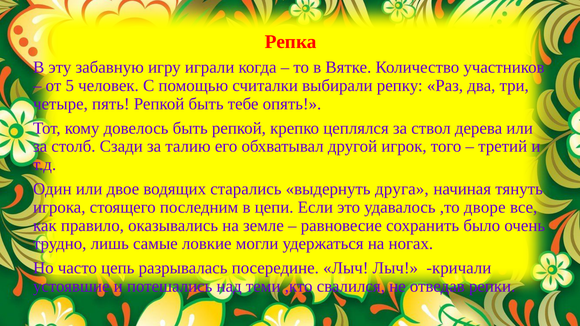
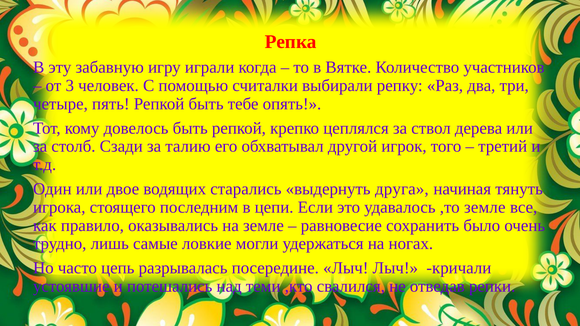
5: 5 -> 3
,то дворе: дворе -> земле
